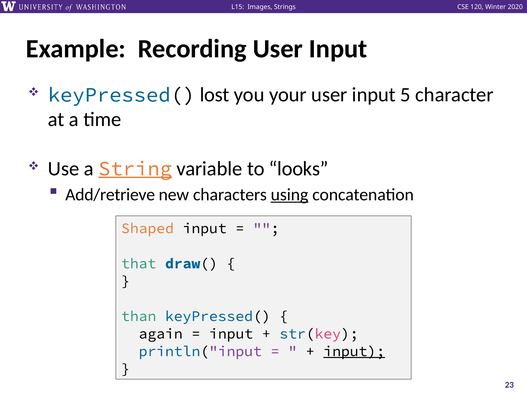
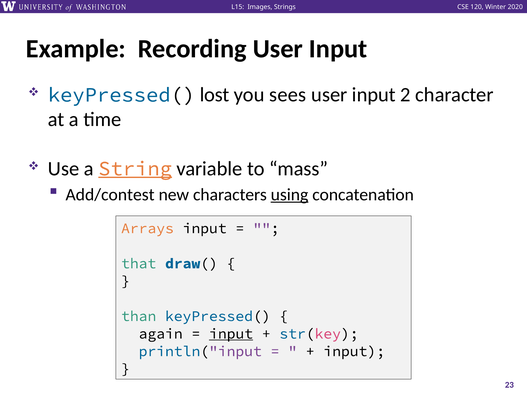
your: your -> sees
5: 5 -> 2
looks: looks -> mass
Add/retrieve: Add/retrieve -> Add/contest
Shaped: Shaped -> Arrays
input at (231, 334) underline: none -> present
input at (354, 351) underline: present -> none
